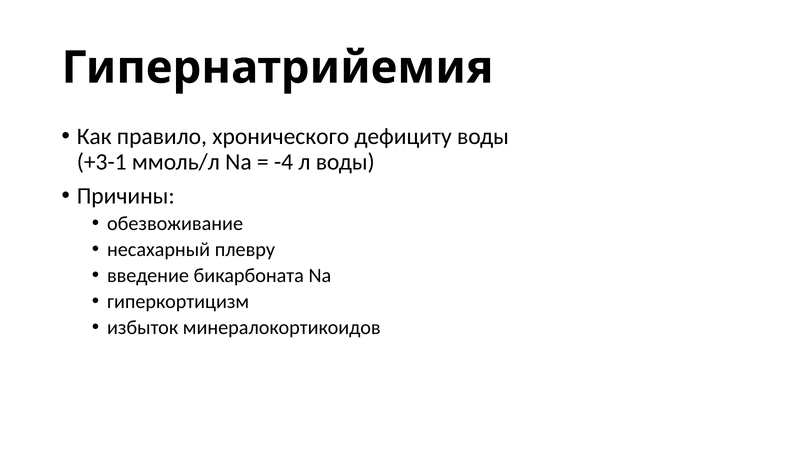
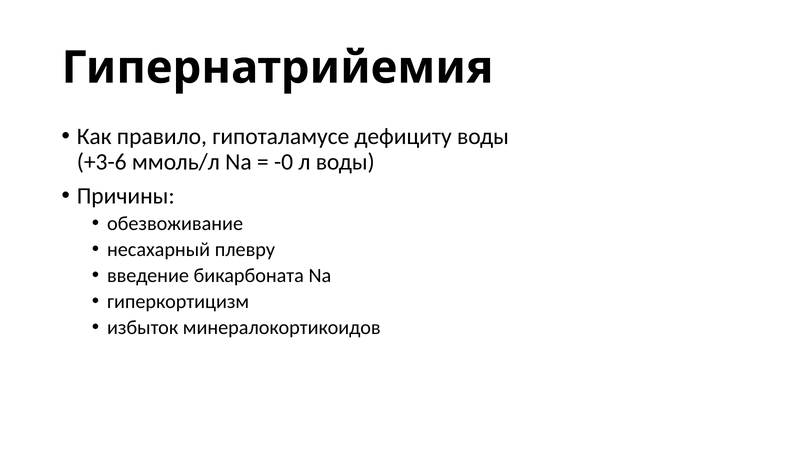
хронического: хронического -> гипоталамусе
+3-1: +3-1 -> +3-6
-4: -4 -> -0
